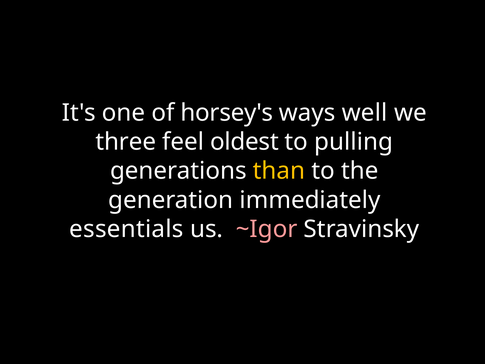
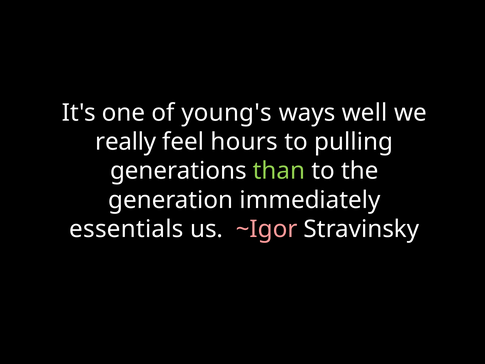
horsey's: horsey's -> young's
three: three -> really
oldest: oldest -> hours
than colour: yellow -> light green
